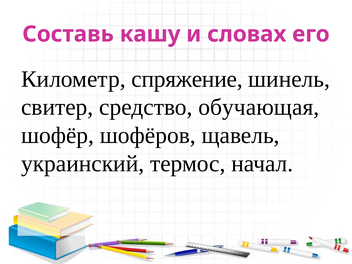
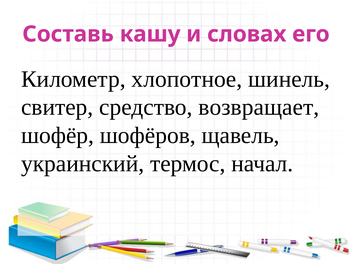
спряжение: спряжение -> хлопотное
обучающая: обучающая -> возвращает
